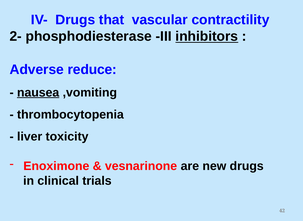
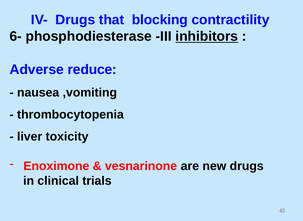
vascular: vascular -> blocking
2-: 2- -> 6-
nausea underline: present -> none
